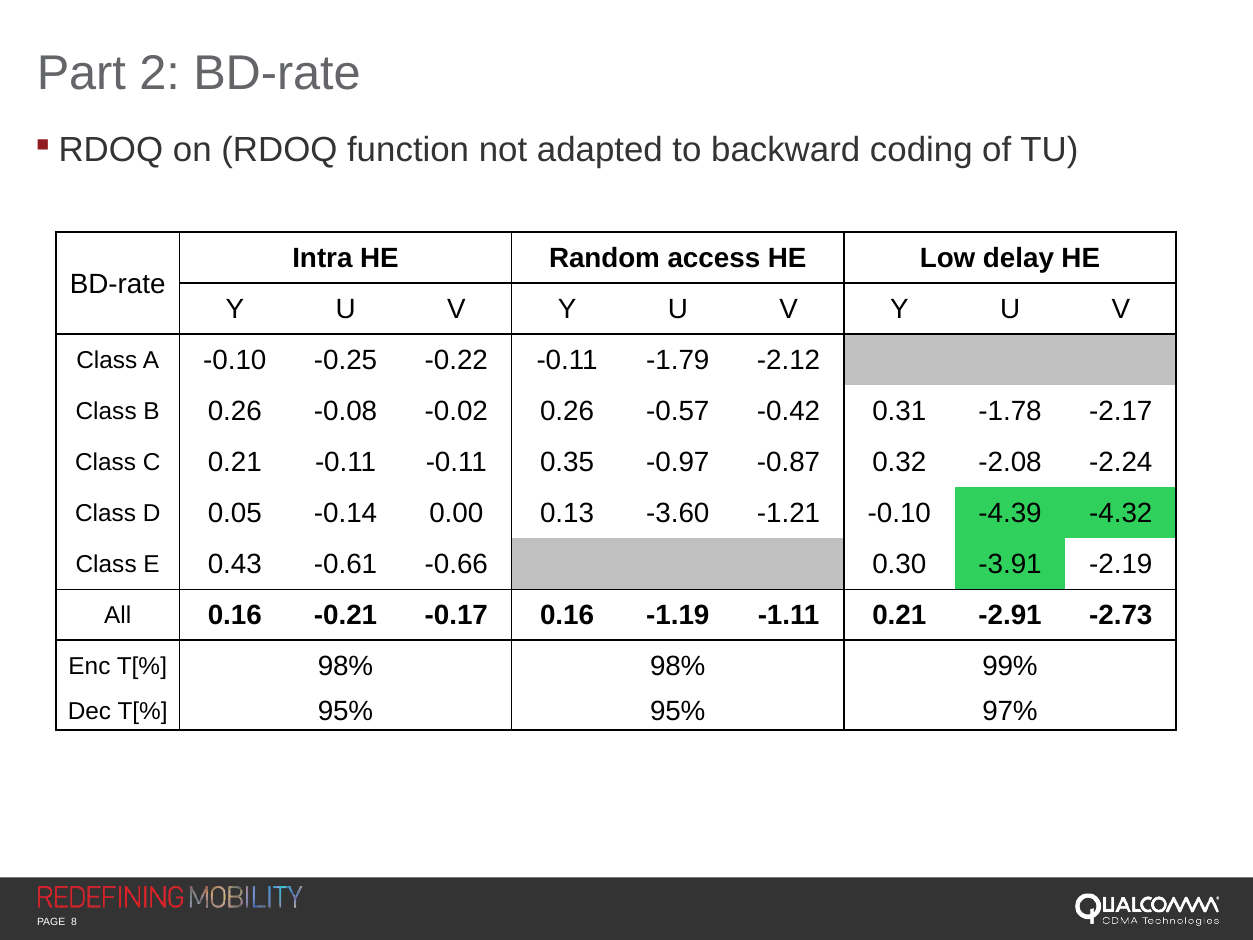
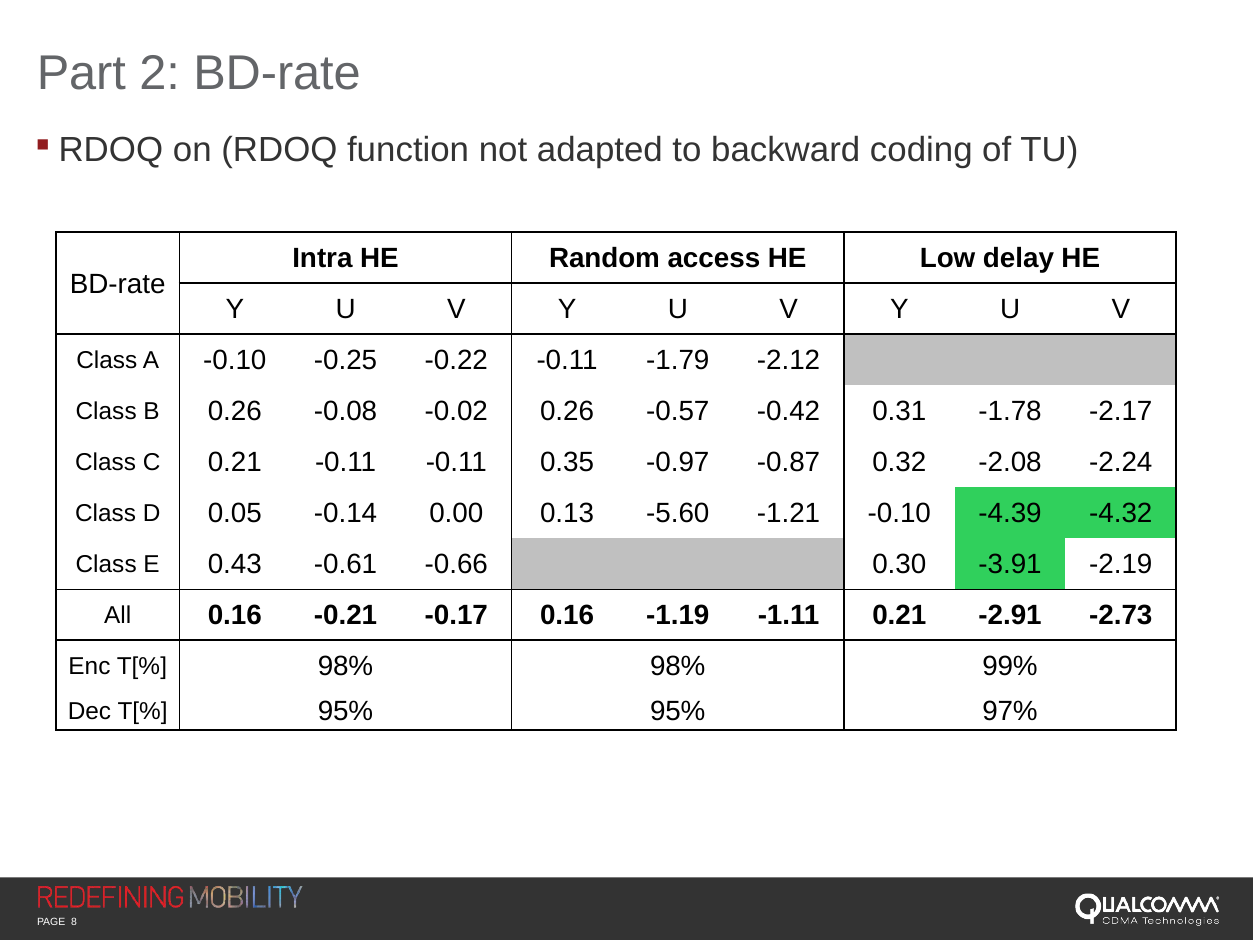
-3.60: -3.60 -> -5.60
